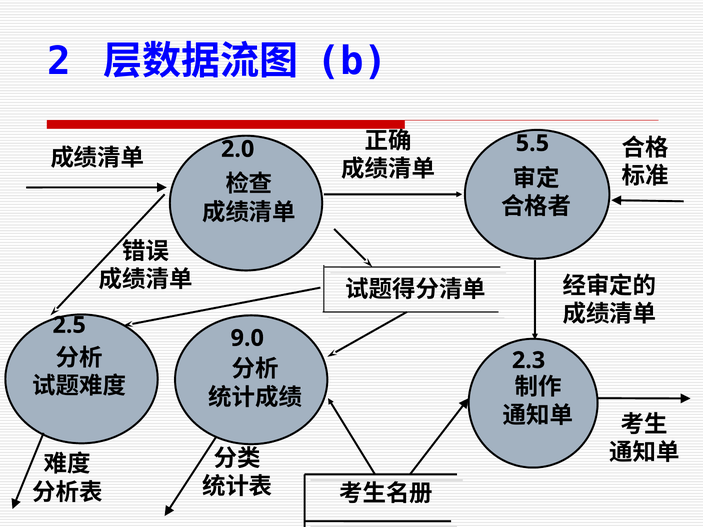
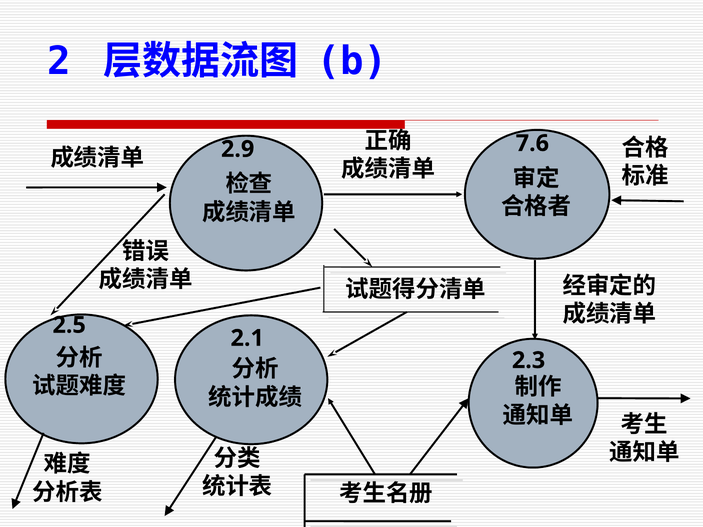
5.5: 5.5 -> 7.6
2.0: 2.0 -> 2.9
9.0: 9.0 -> 2.1
